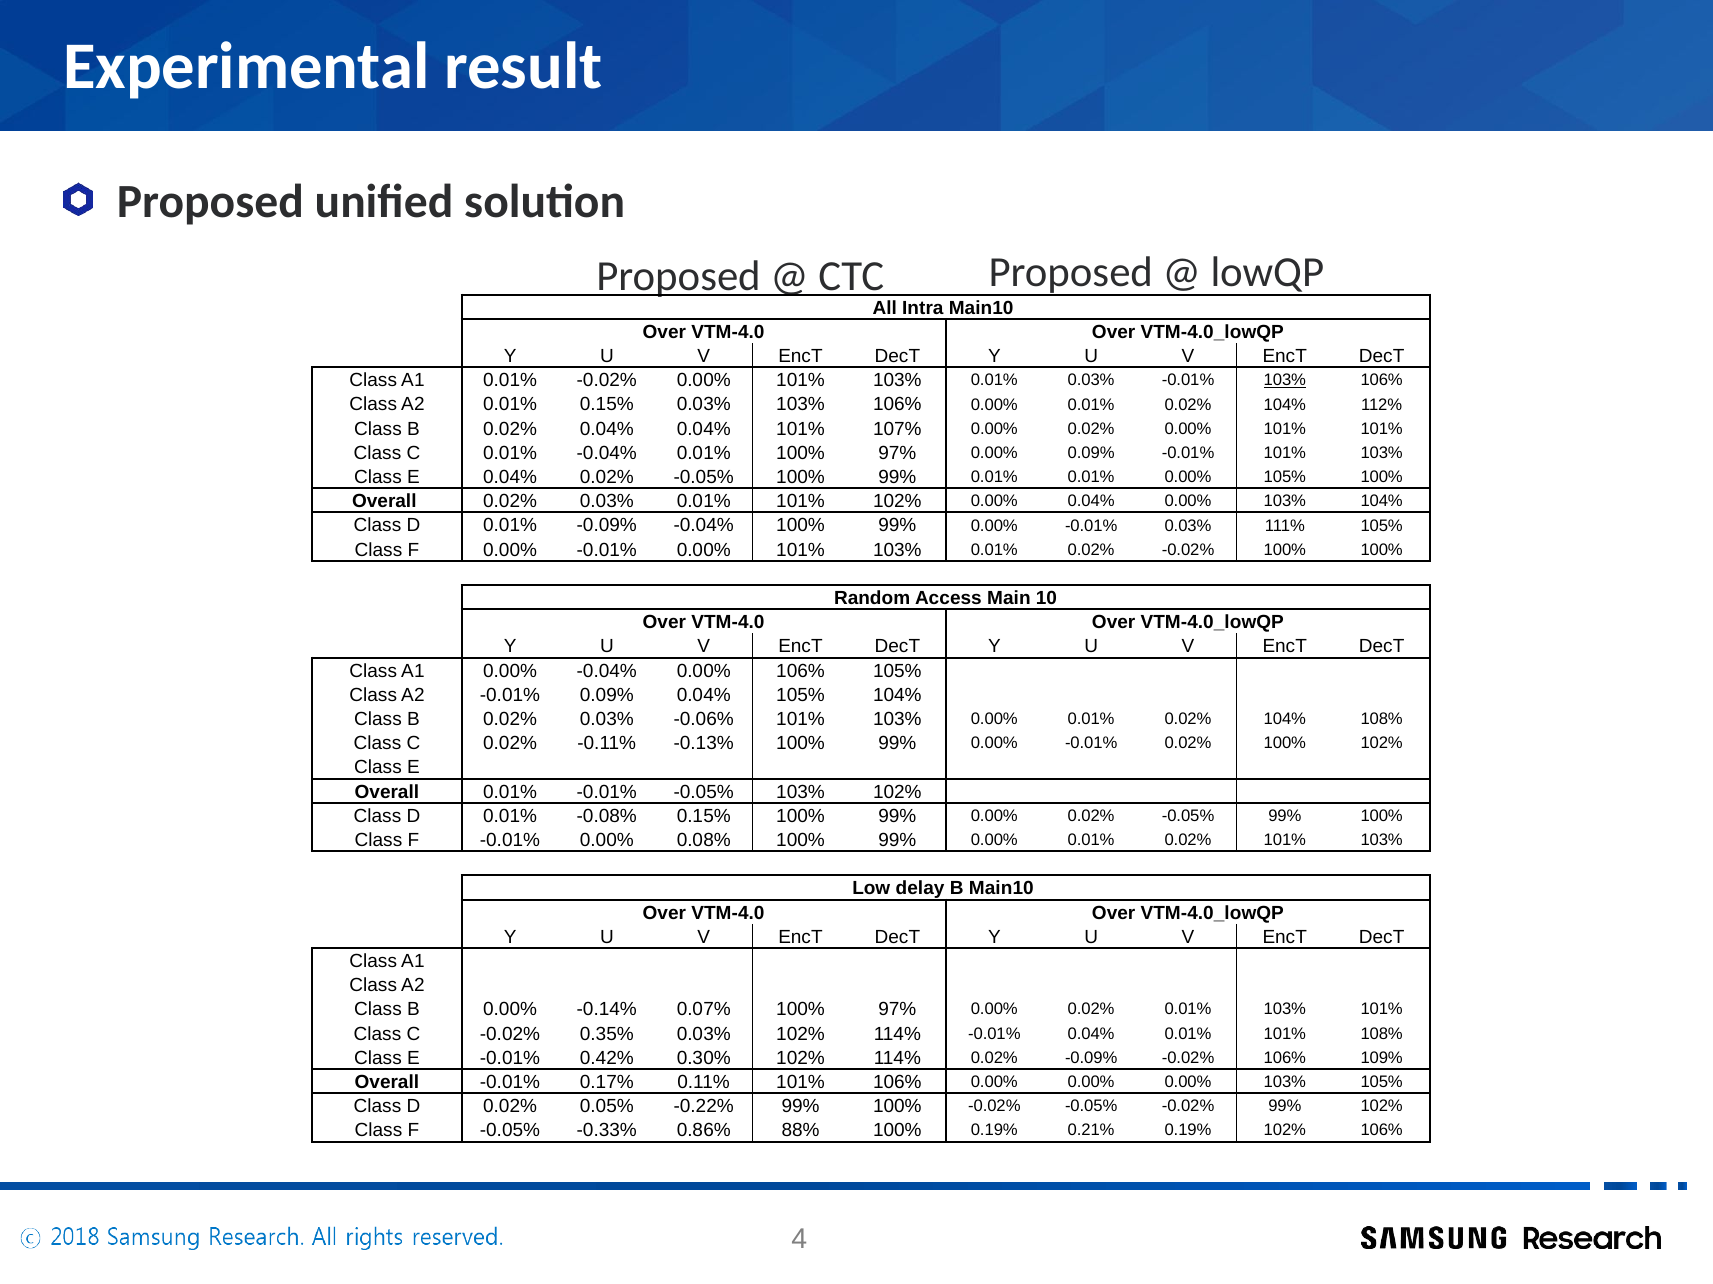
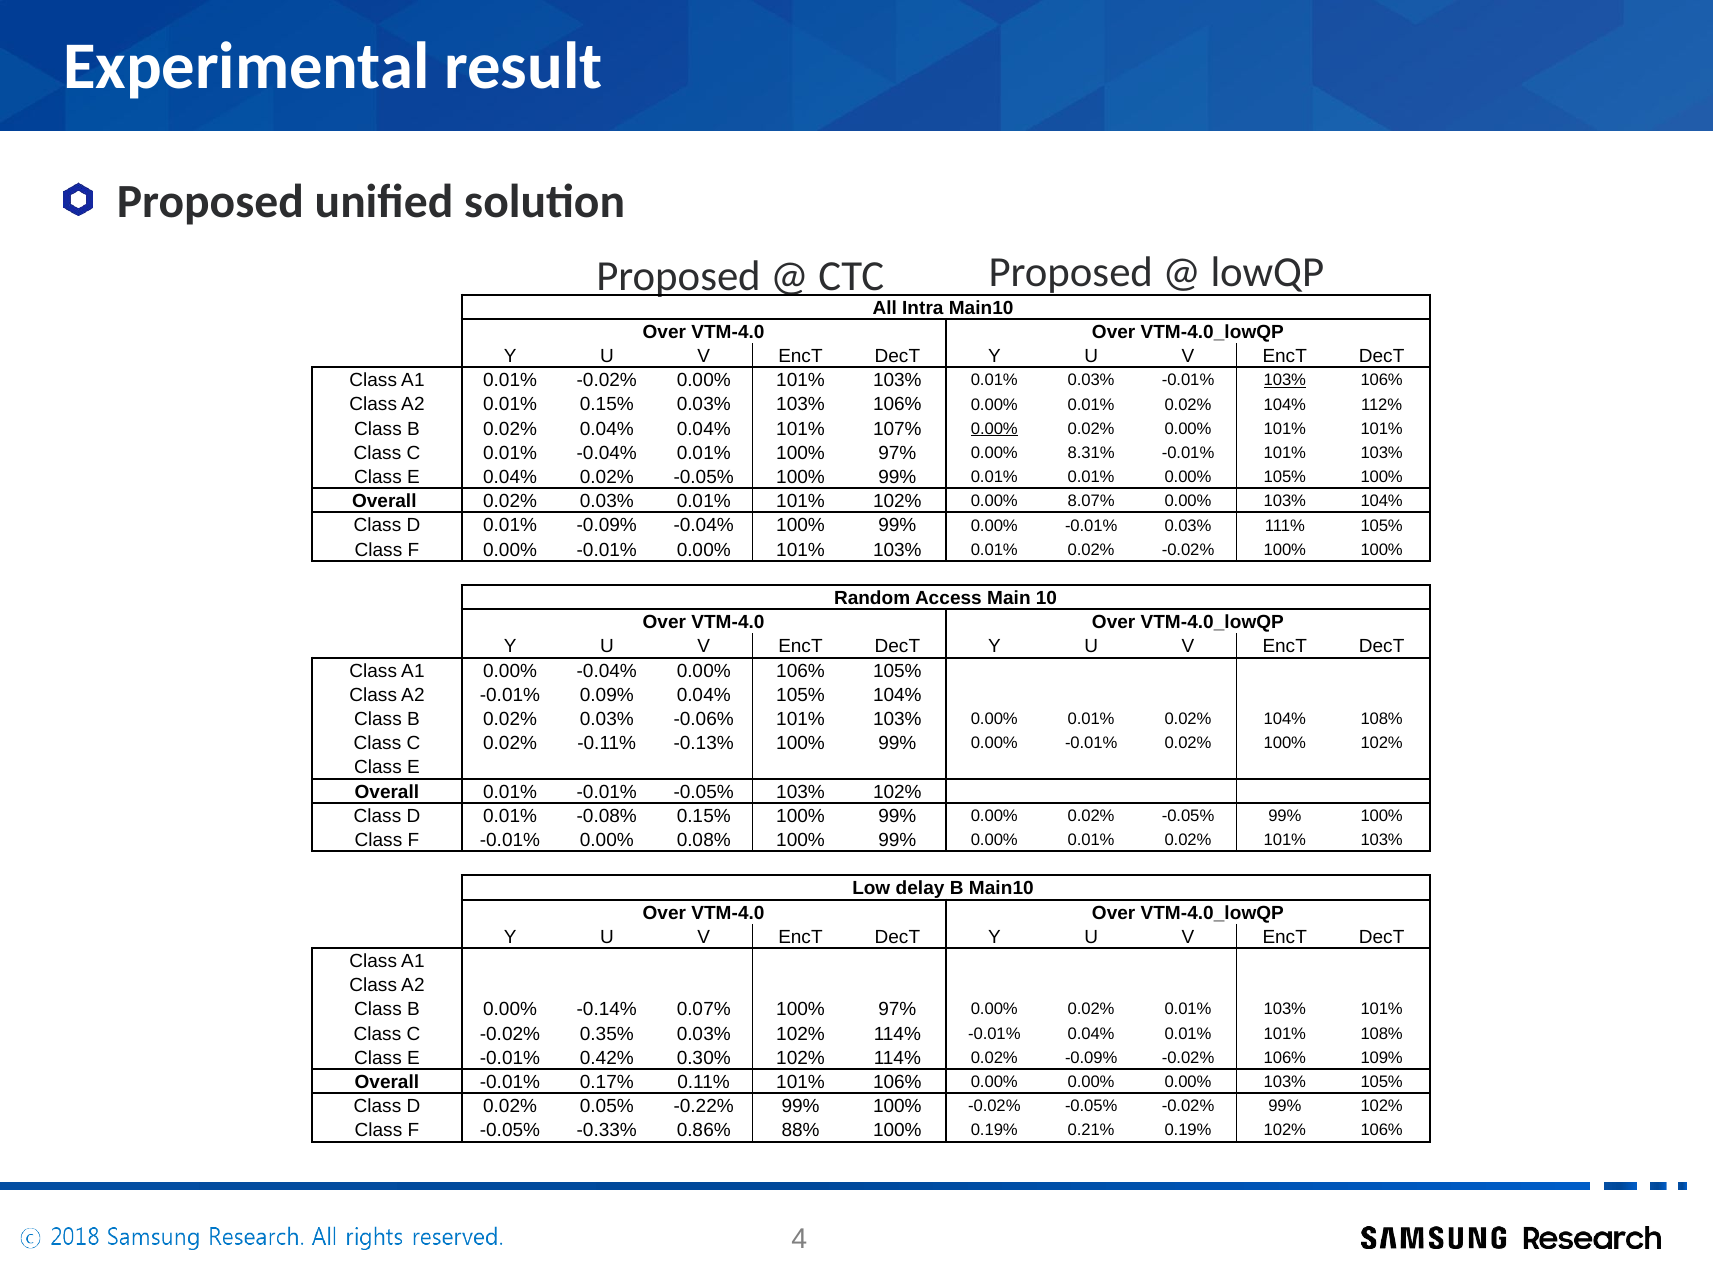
0.00% at (994, 429) underline: none -> present
0.00% 0.09%: 0.09% -> 8.31%
0.00% 0.04%: 0.04% -> 8.07%
